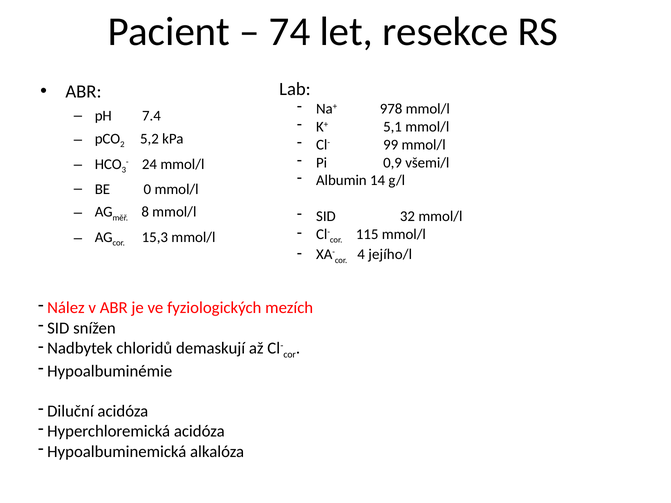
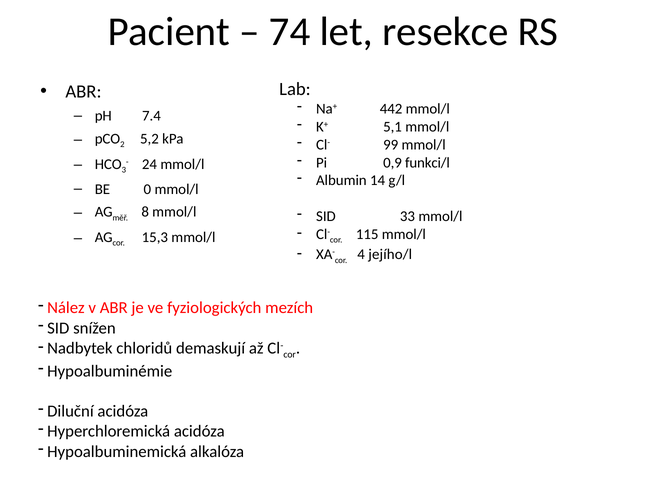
978: 978 -> 442
všemi/l: všemi/l -> funkci/l
32: 32 -> 33
